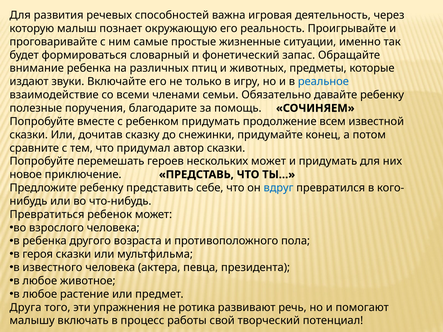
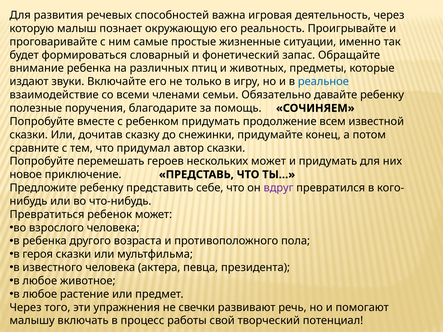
вдруг colour: blue -> purple
Друга at (26, 308): Друга -> Через
ротика: ротика -> свечки
